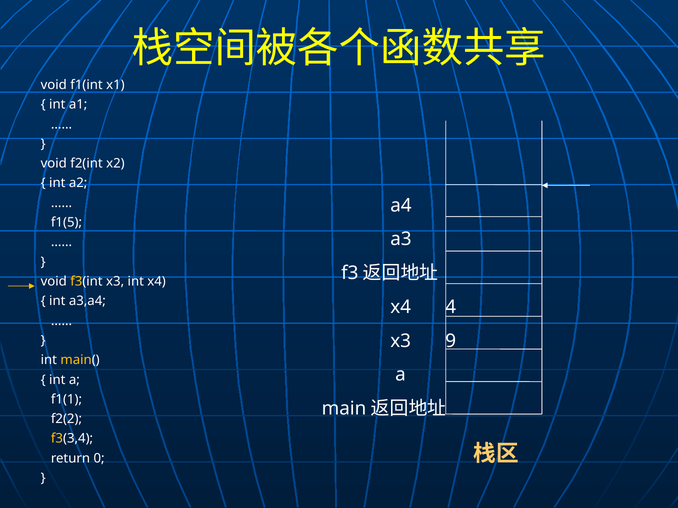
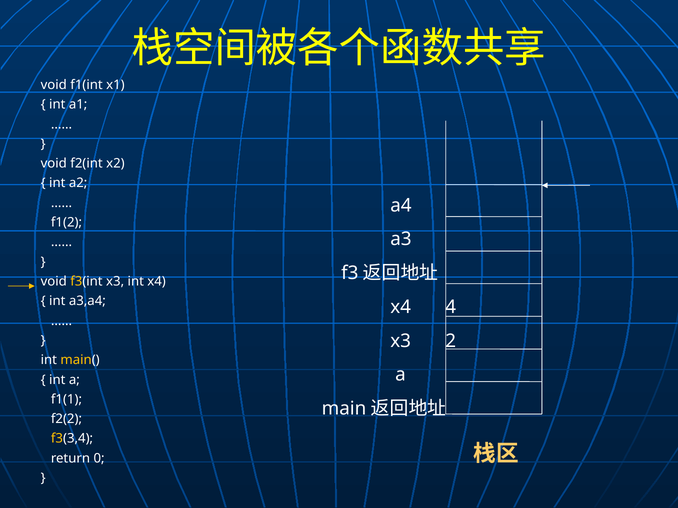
f1(5: f1(5 -> f1(2
9: 9 -> 2
